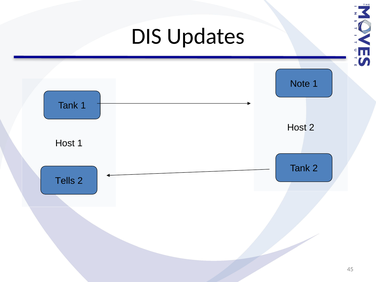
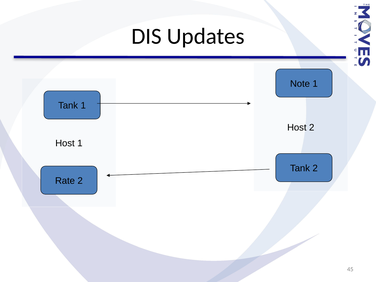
Tells: Tells -> Rate
